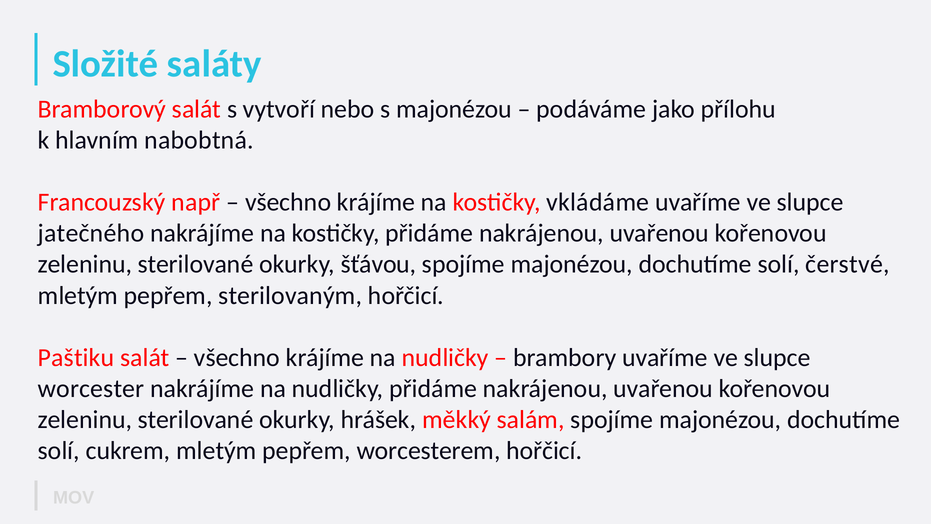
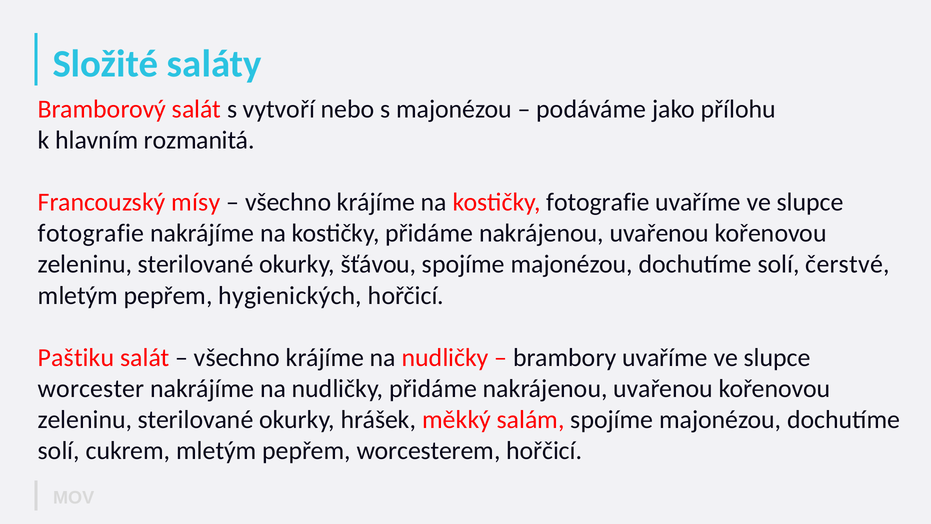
nabobtná: nabobtná -> rozmanitá
např: např -> mísy
kostičky vkládáme: vkládáme -> fotografie
jatečného at (91, 233): jatečného -> fotografie
sterilovaným: sterilovaným -> hygienických
